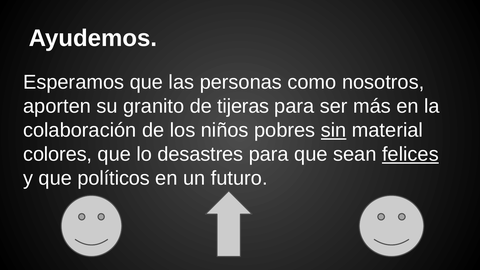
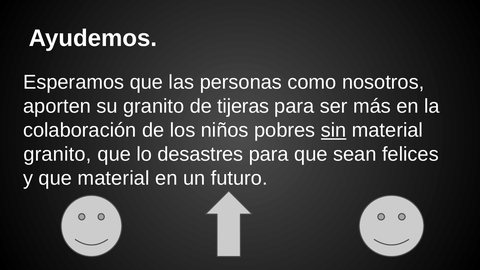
colores at (58, 154): colores -> granito
felices underline: present -> none
que políticos: políticos -> material
